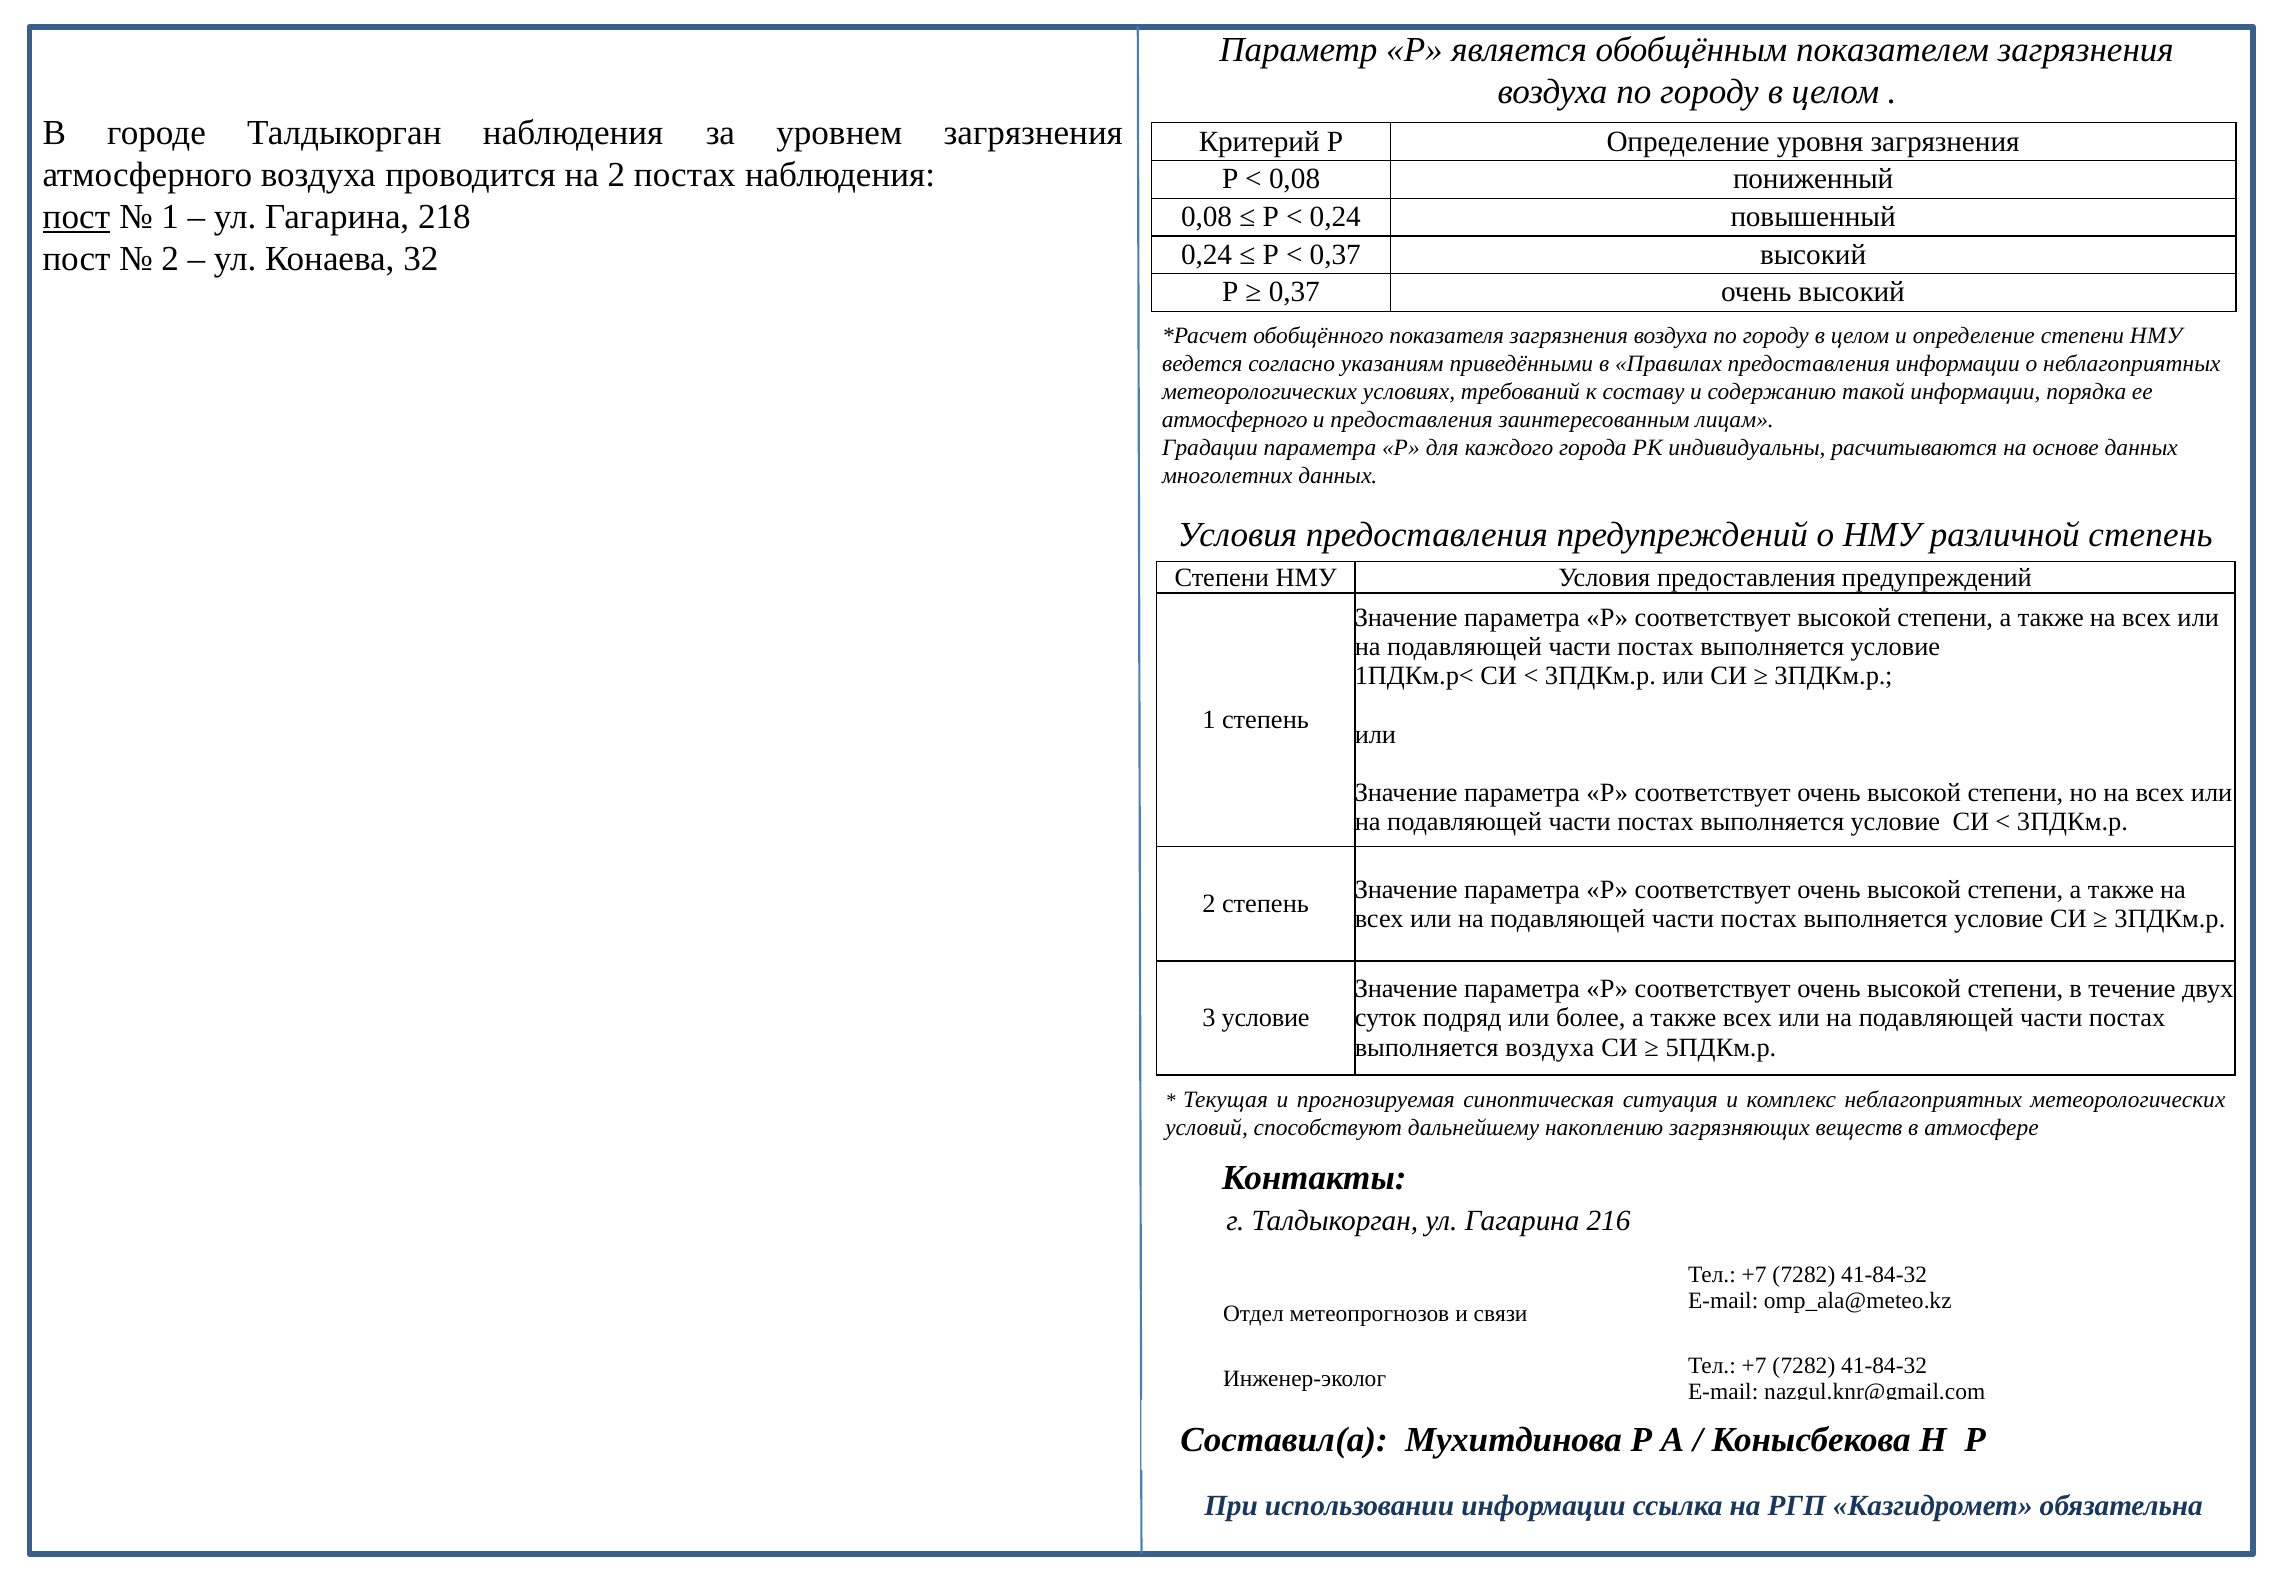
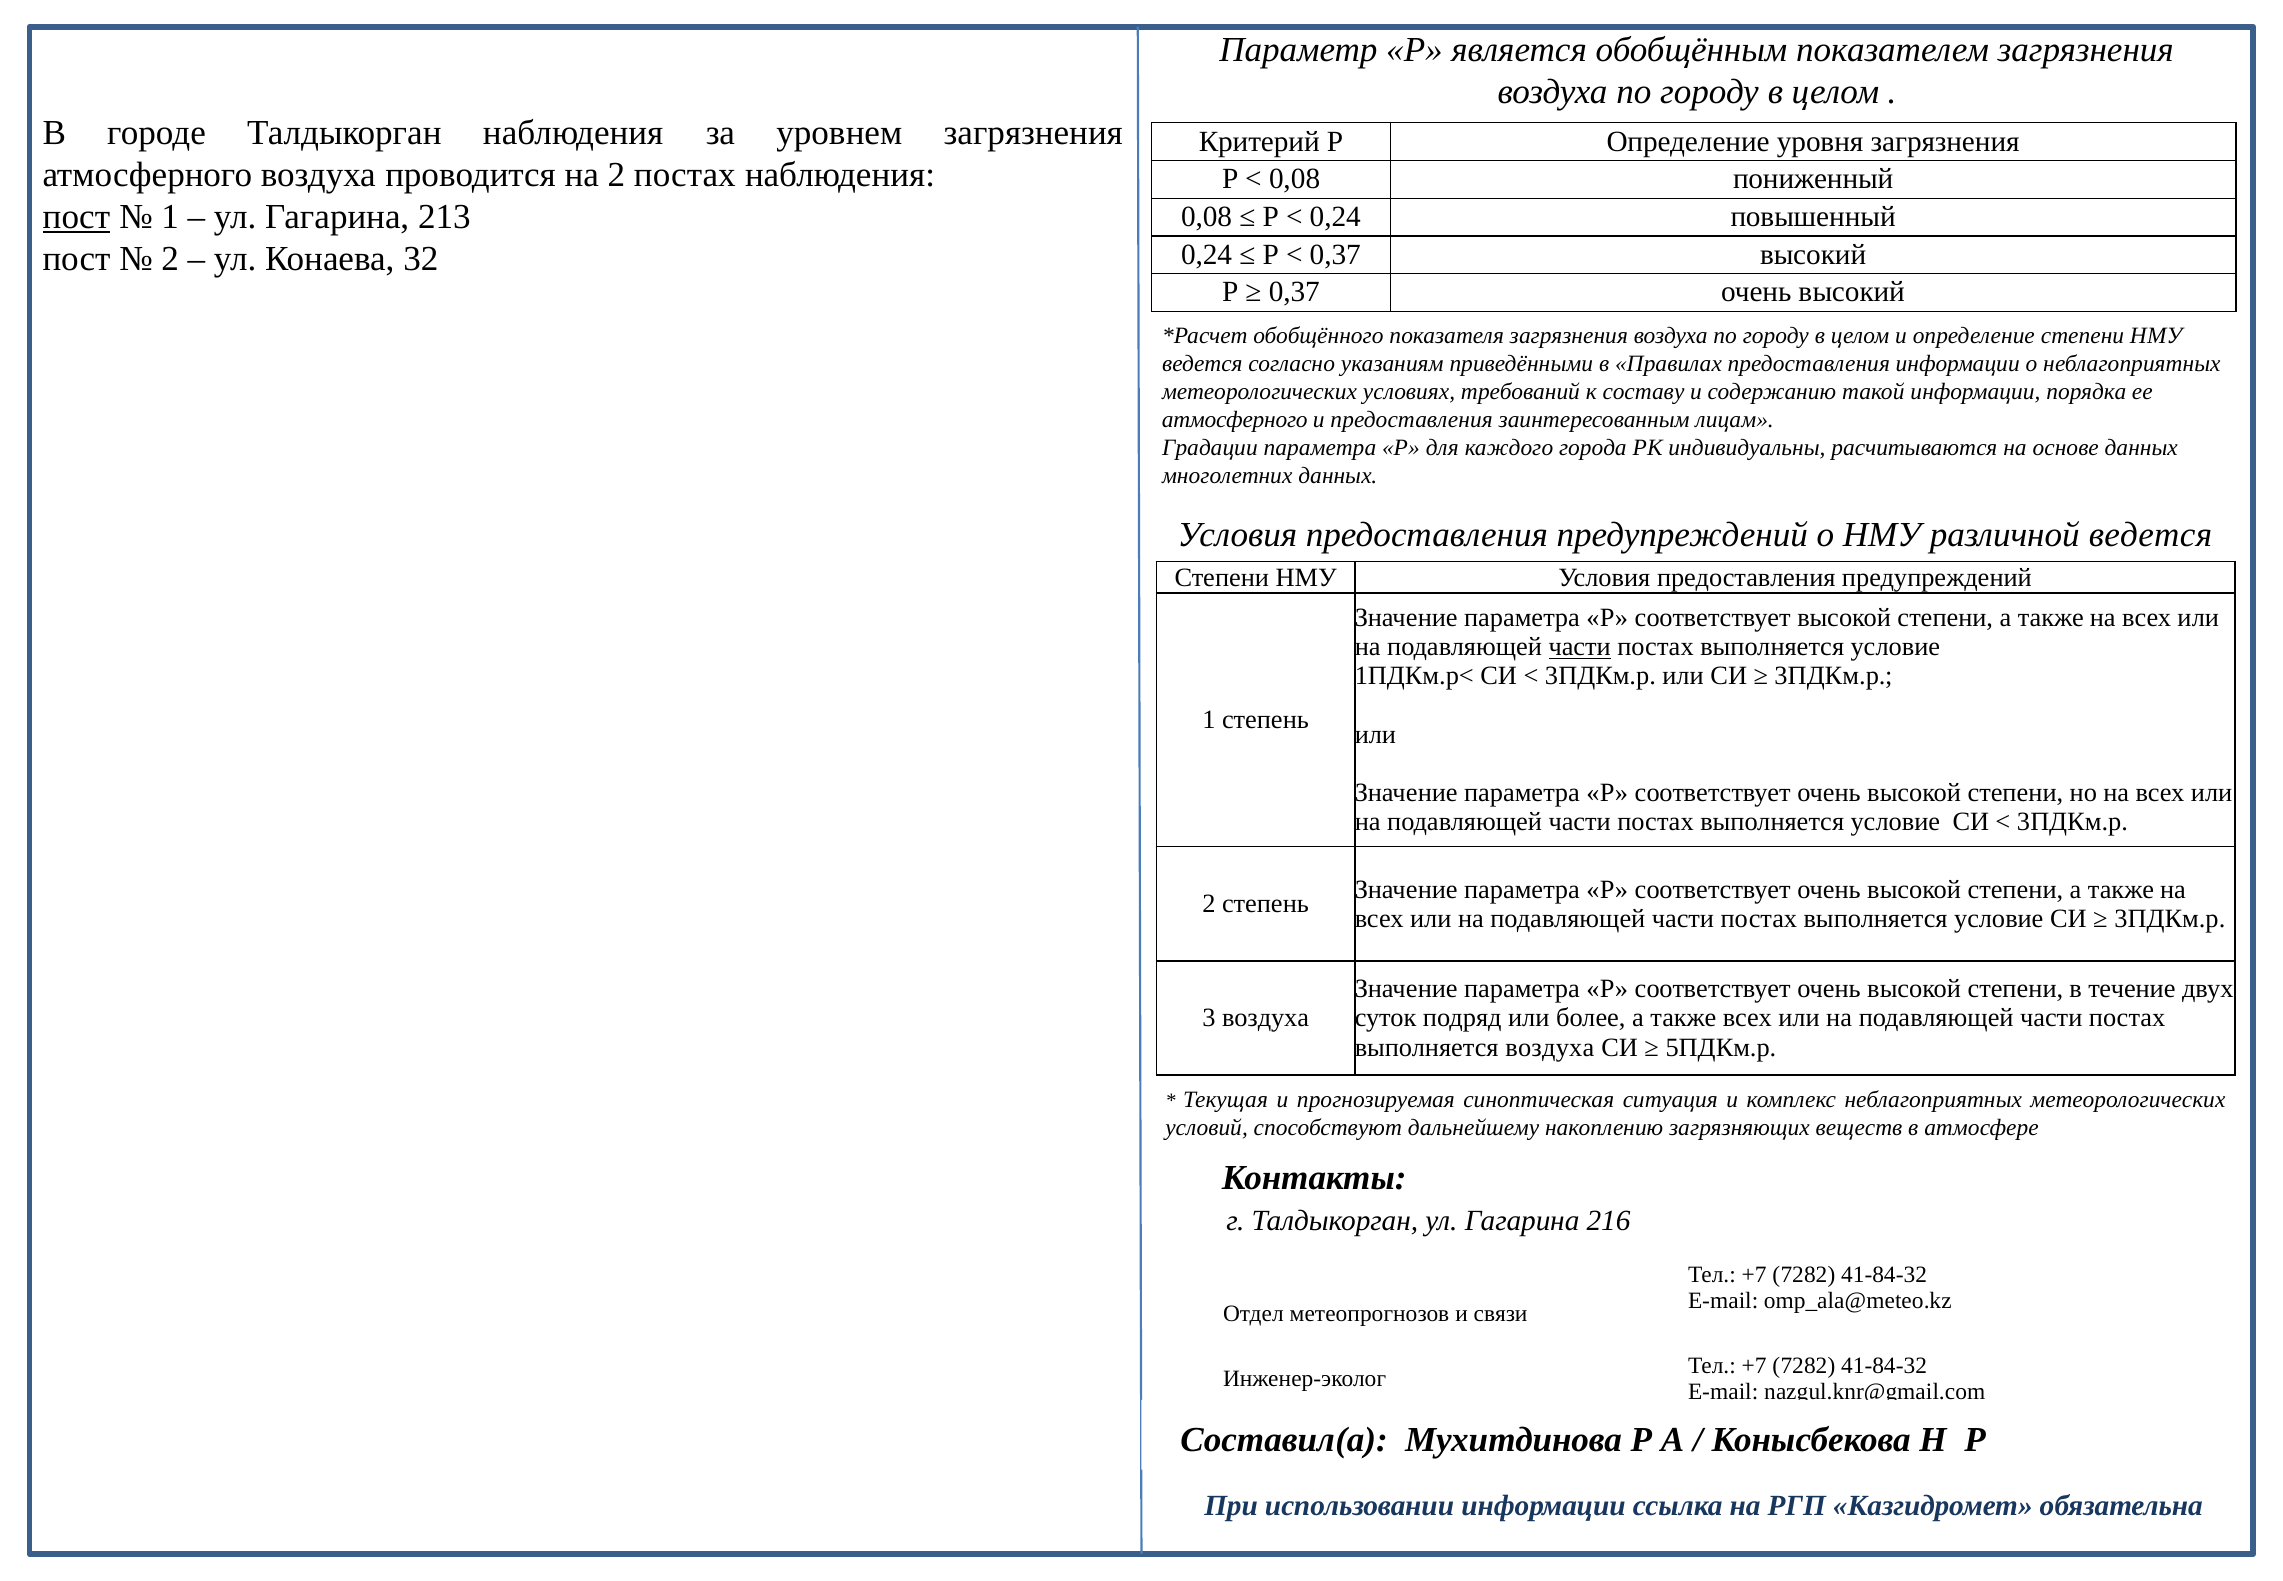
218: 218 -> 213
различной степень: степень -> ведется
части at (1580, 647) underline: none -> present
3 условие: условие -> воздуха
